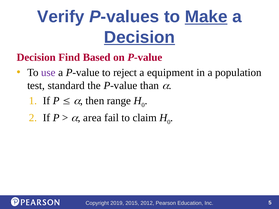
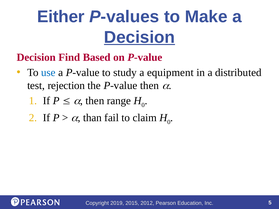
Verify: Verify -> Either
Make underline: present -> none
use colour: purple -> blue
reject: reject -> study
population: population -> distributed
standard: standard -> rejection
P-value than: than -> then
area: area -> than
